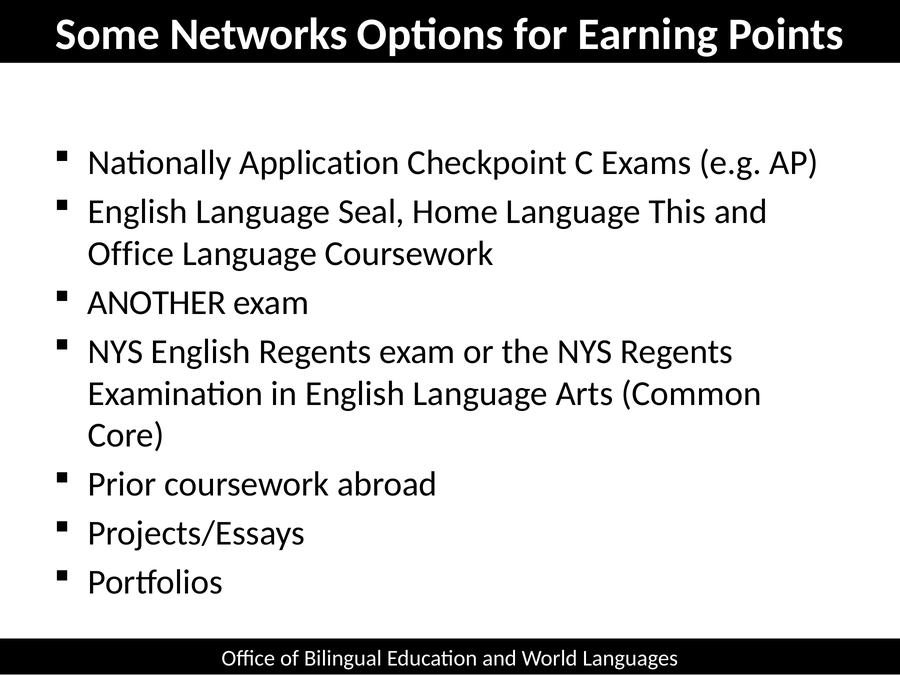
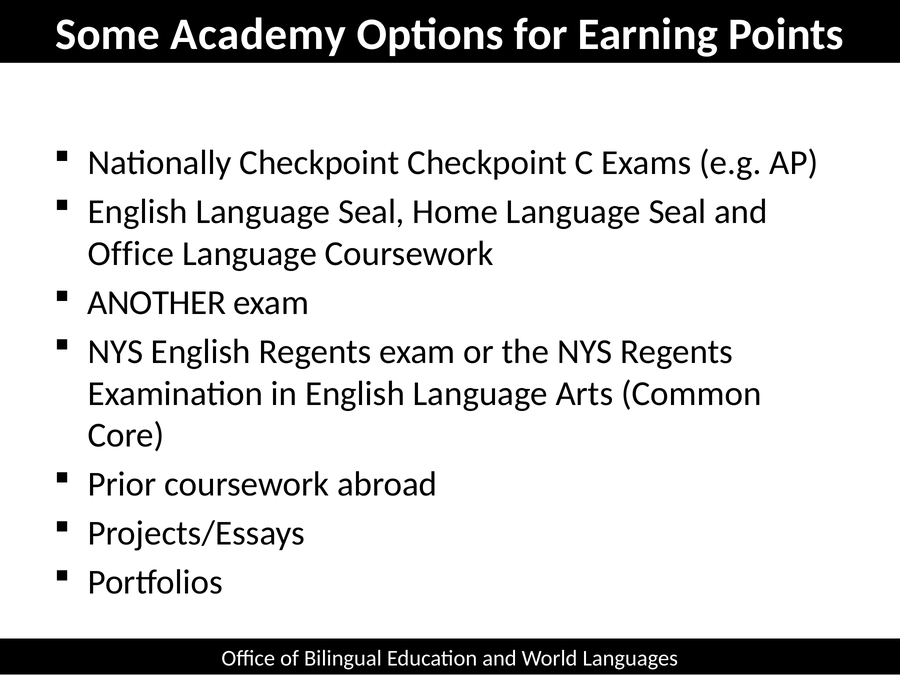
Networks: Networks -> Academy
Nationally Application: Application -> Checkpoint
Home Language This: This -> Seal
